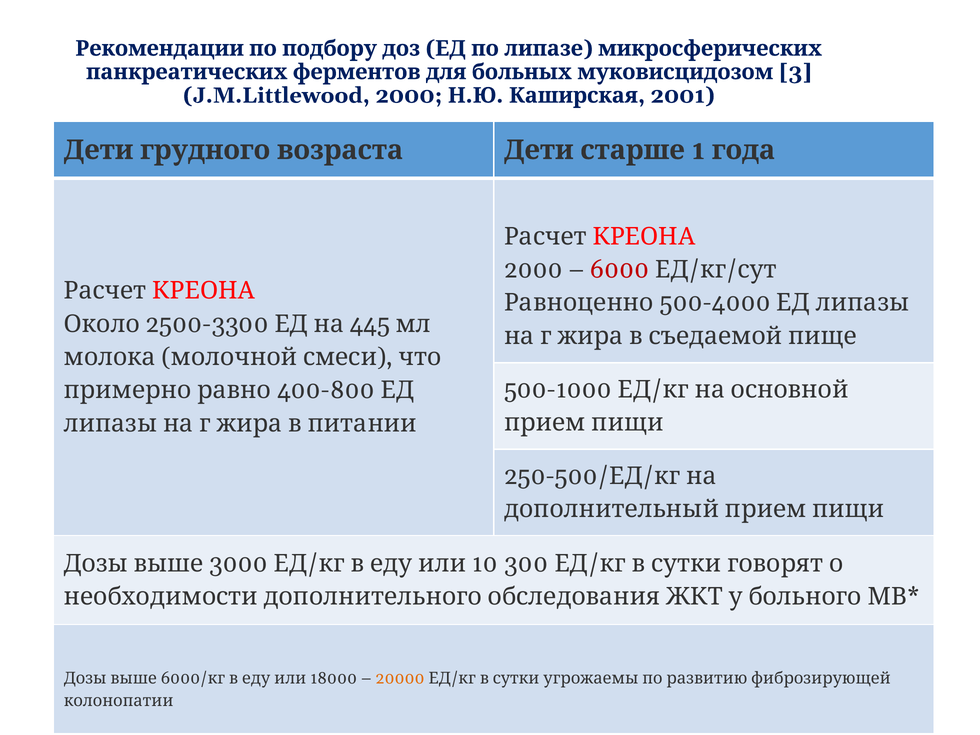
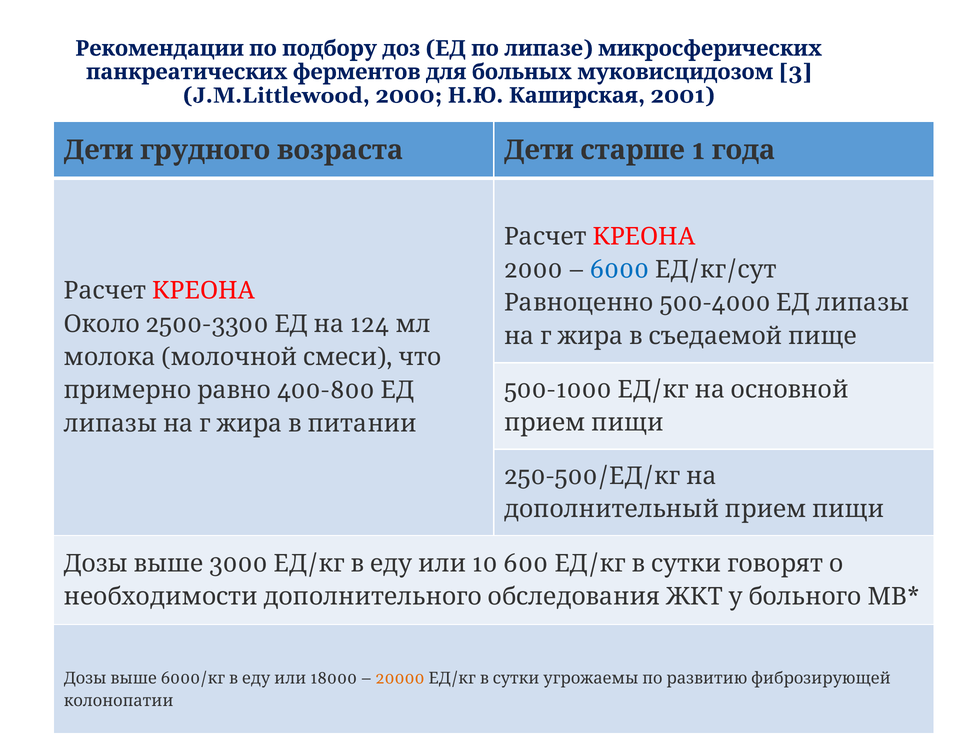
6000 colour: red -> blue
445: 445 -> 124
300: 300 -> 600
